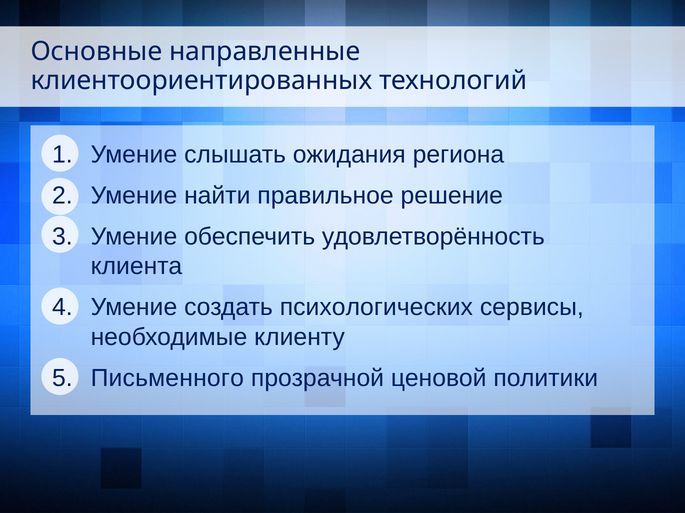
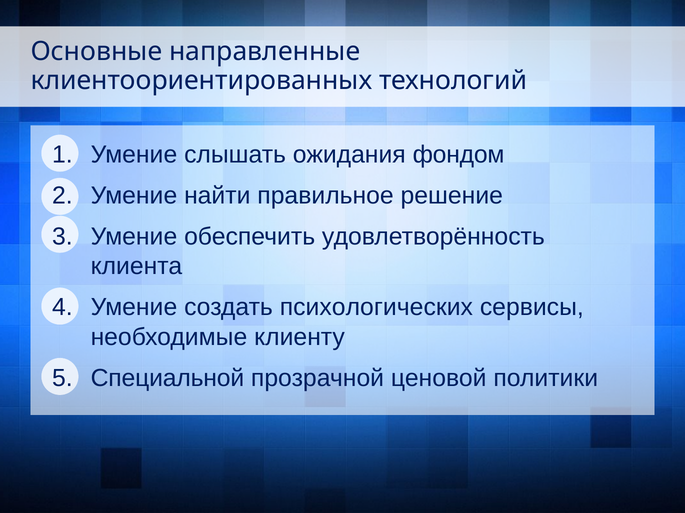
региона: региона -> фондом
Письменного: Письменного -> Специальной
